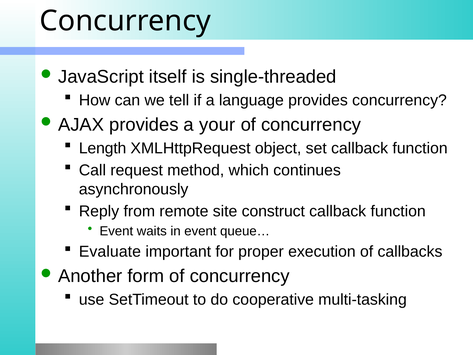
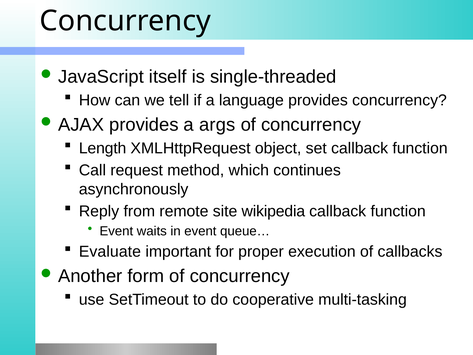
your: your -> args
construct: construct -> wikipedia
